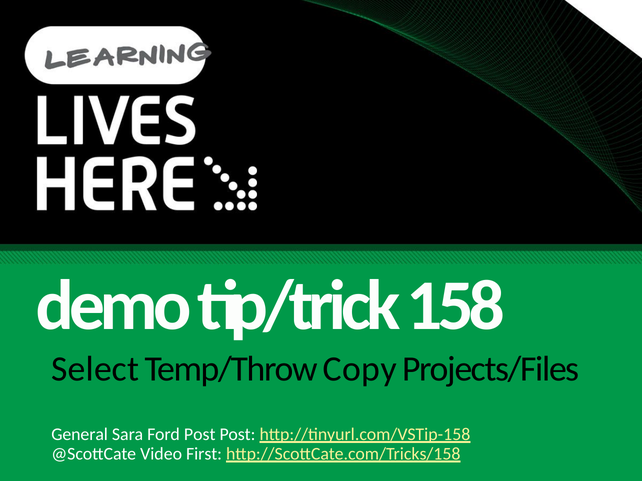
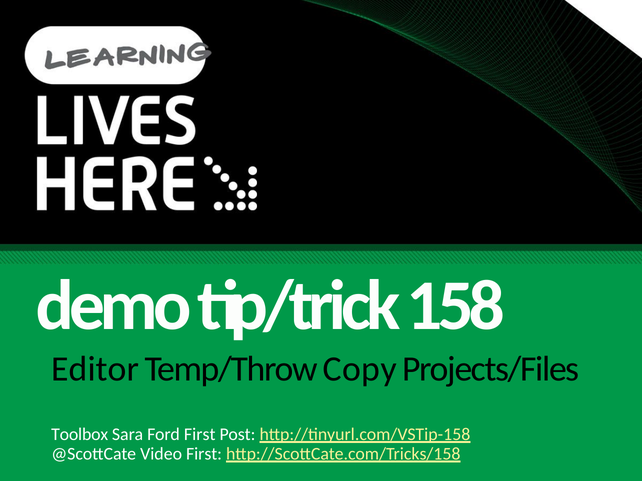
Select: Select -> Editor
General: General -> Toolbox
Ford Post: Post -> First
